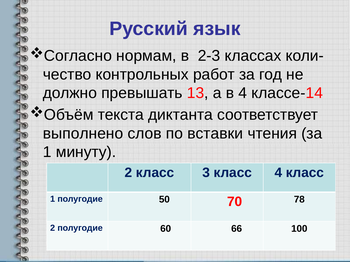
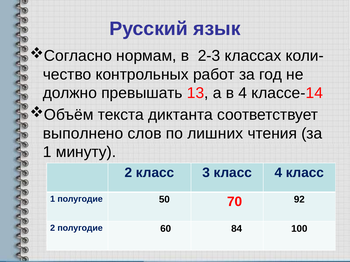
вставки: вставки -> лишних
78: 78 -> 92
66: 66 -> 84
